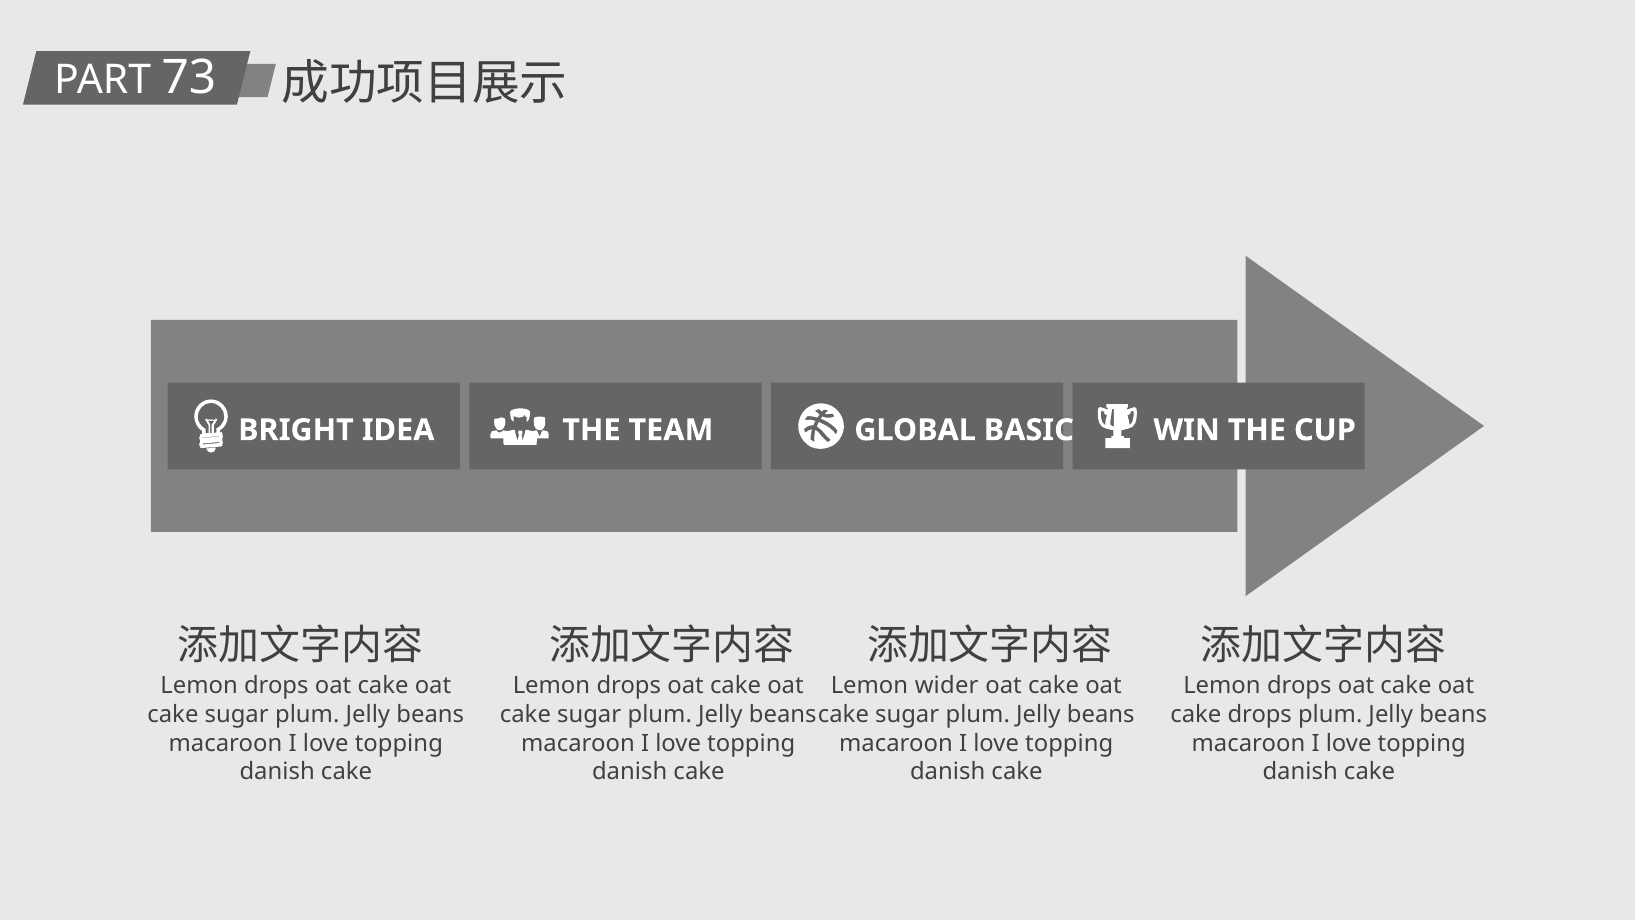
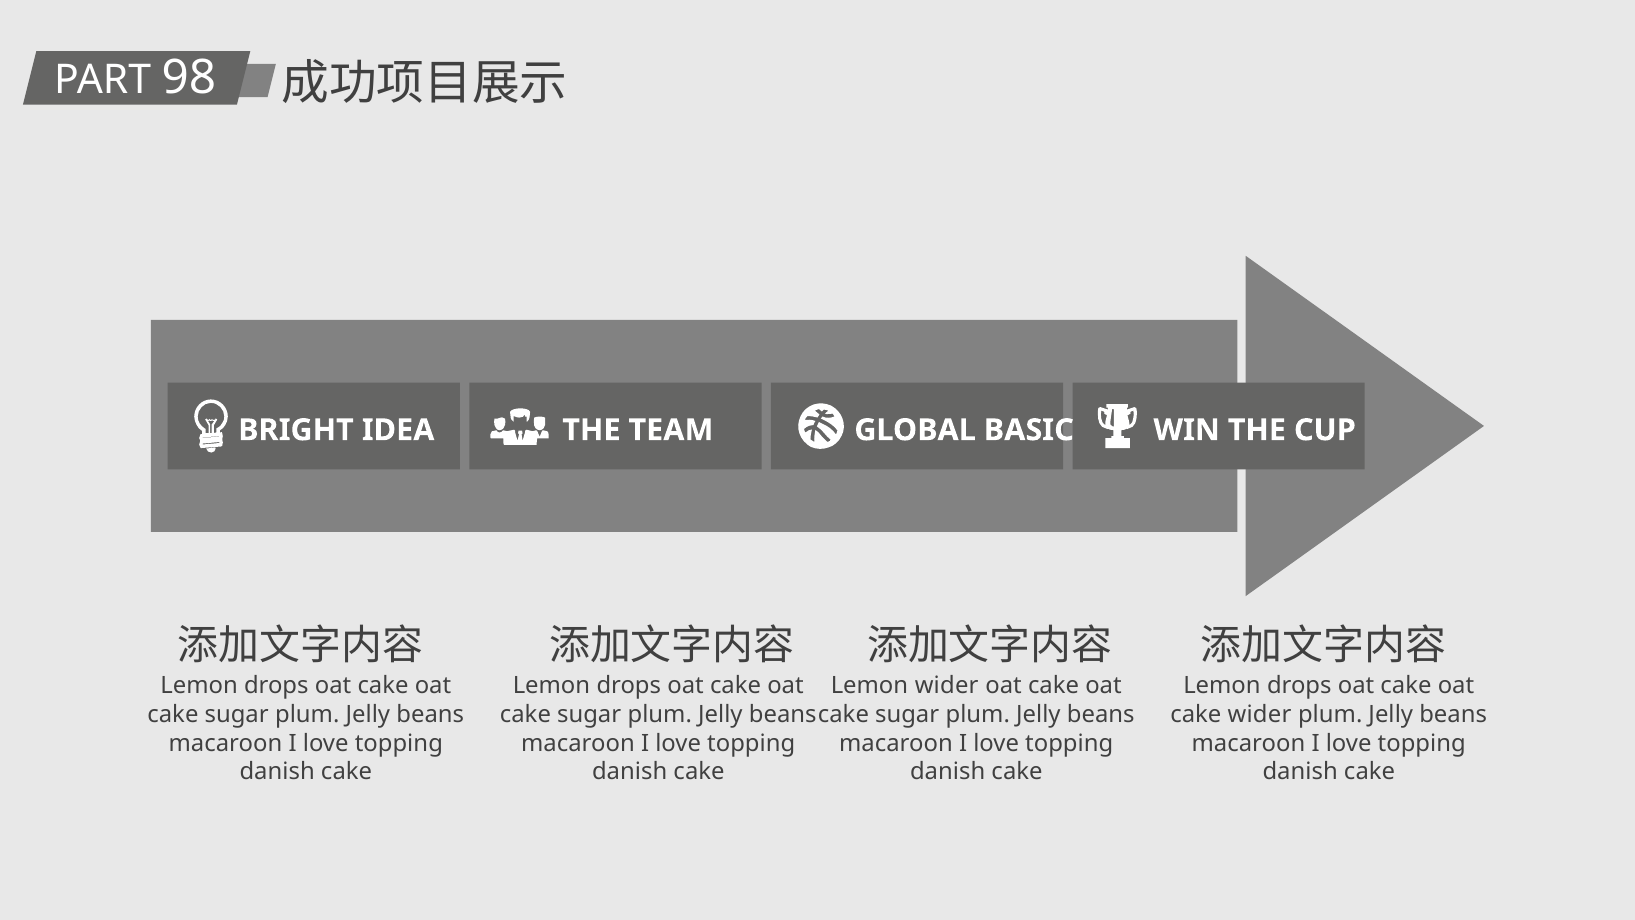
73: 73 -> 98
cake drops: drops -> wider
